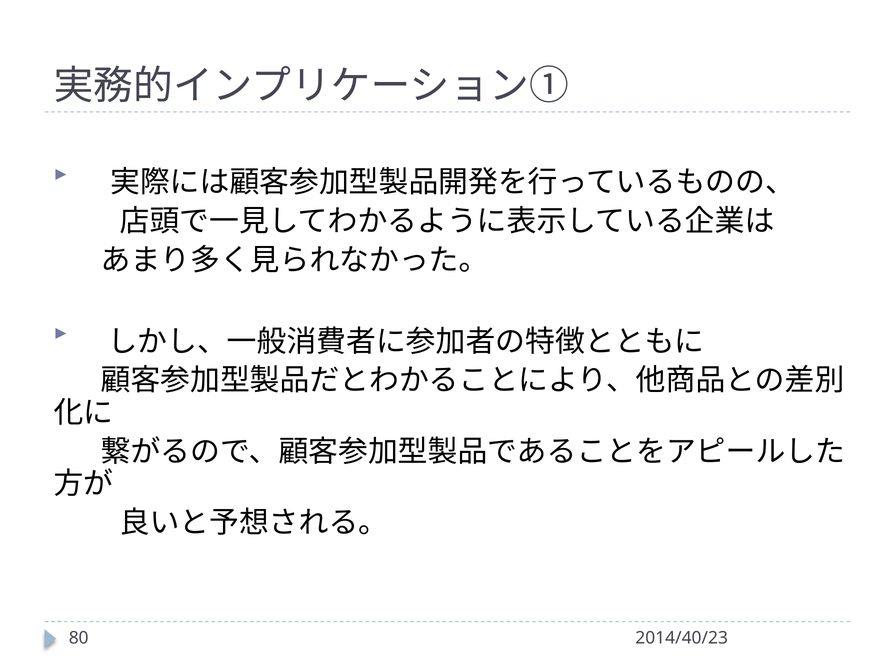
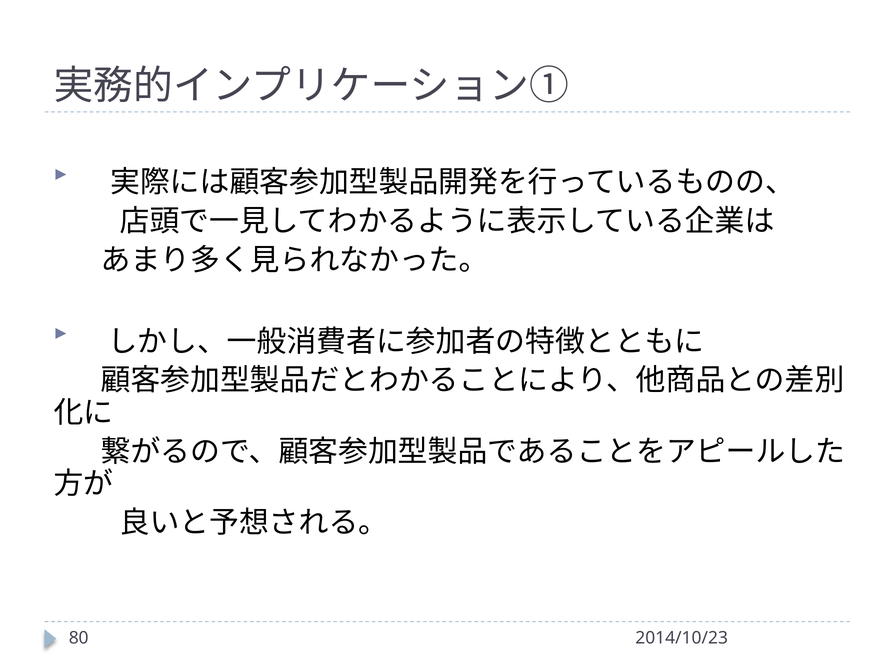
2014/40/23: 2014/40/23 -> 2014/10/23
